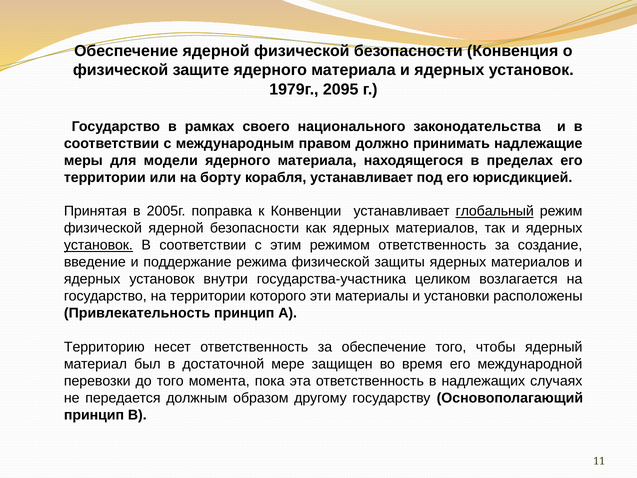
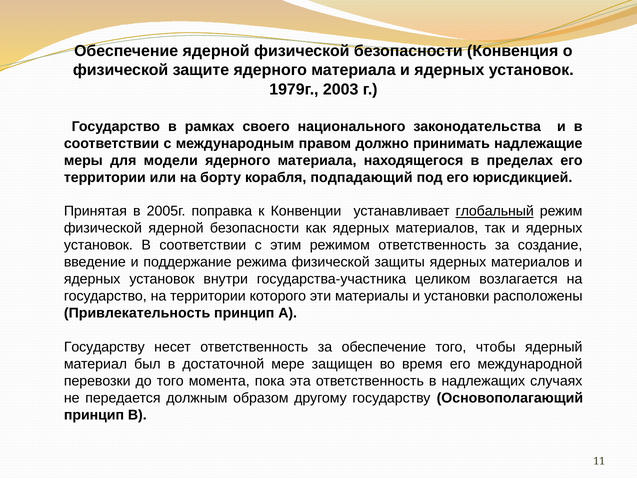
2095: 2095 -> 2003
корабля устанавливает: устанавливает -> подпадающий
установок at (98, 245) underline: present -> none
Территорию at (104, 347): Территорию -> Государству
